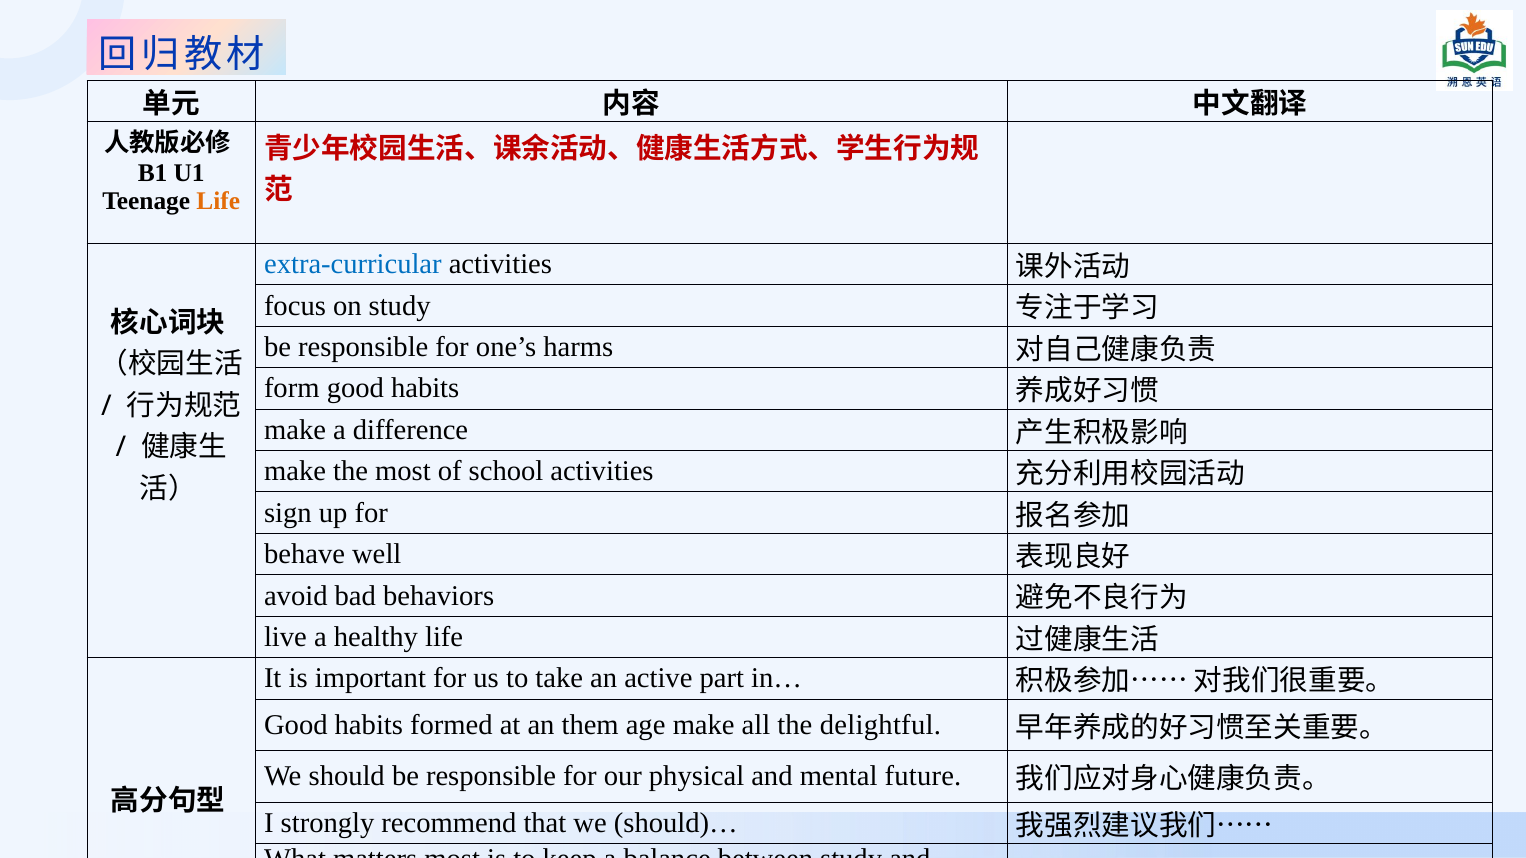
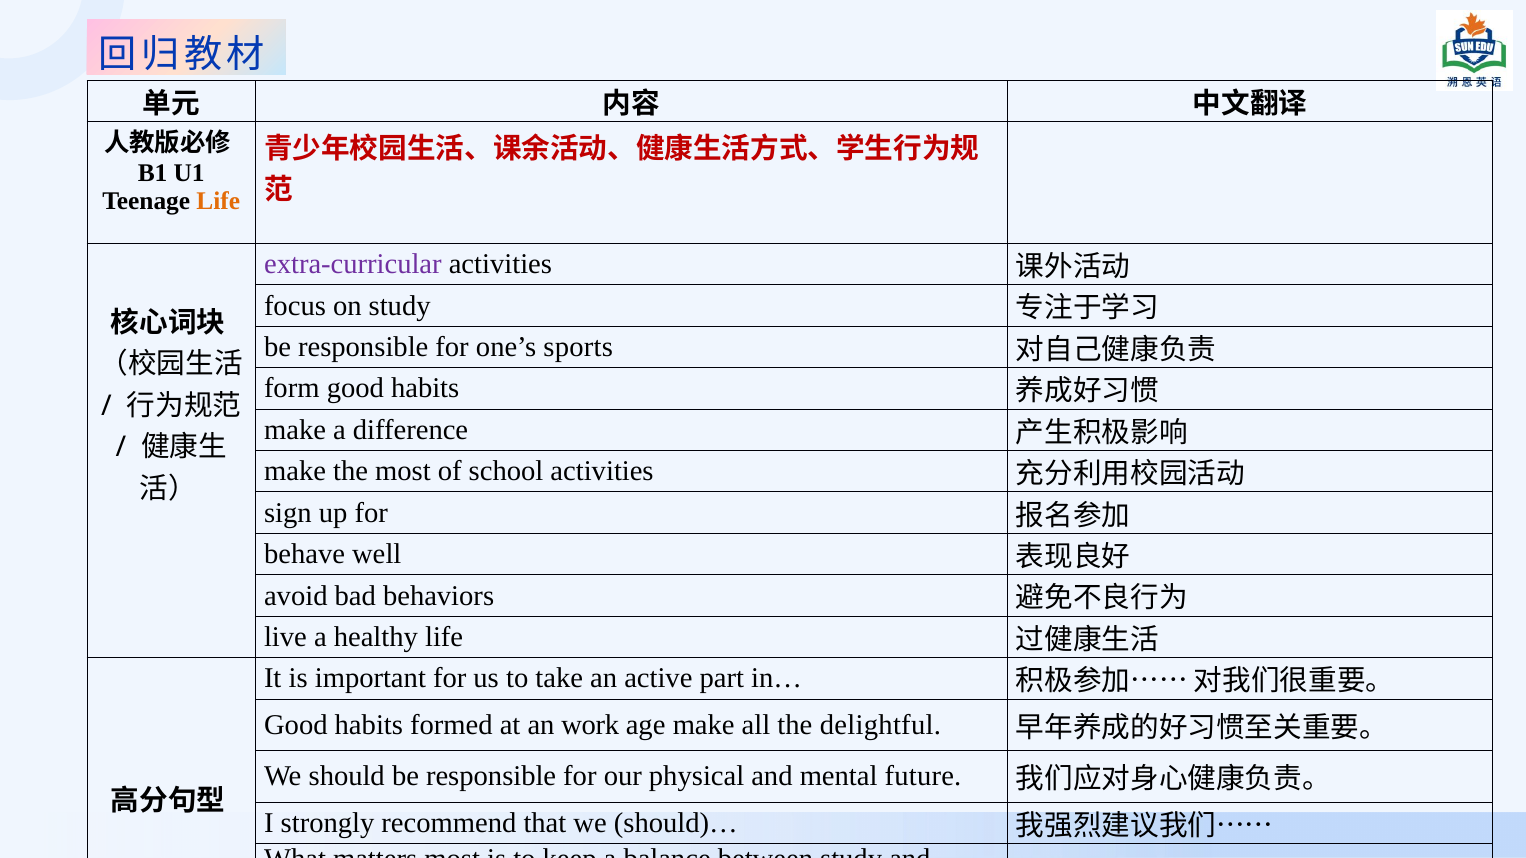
extra-curricular colour: blue -> purple
harms: harms -> sports
them: them -> work
